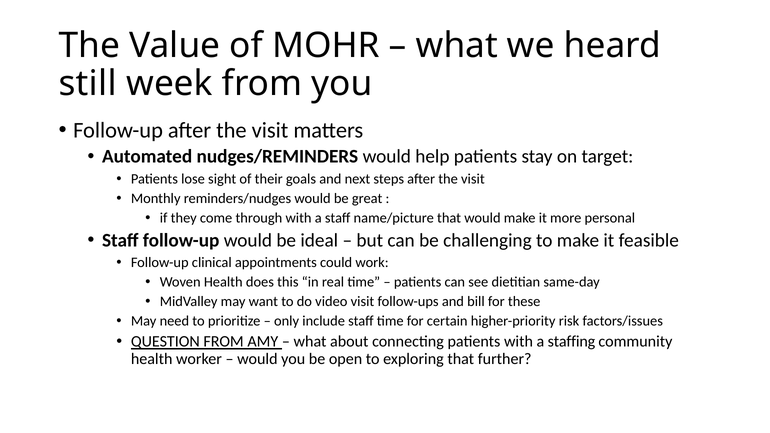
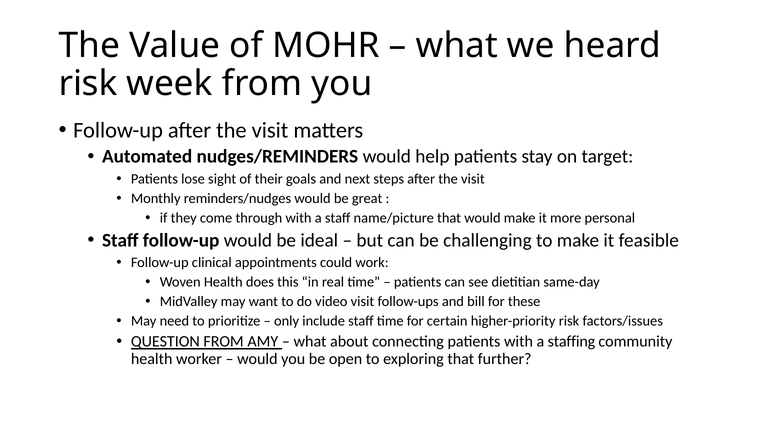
still at (88, 84): still -> risk
